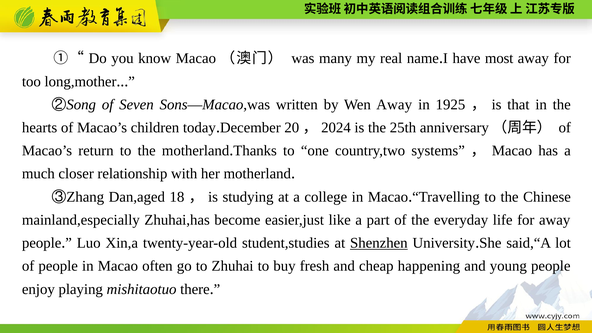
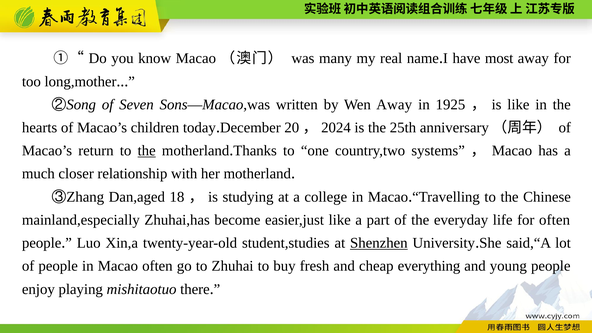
is that: that -> like
the at (147, 151) underline: none -> present
for away: away -> often
happening: happening -> everything
